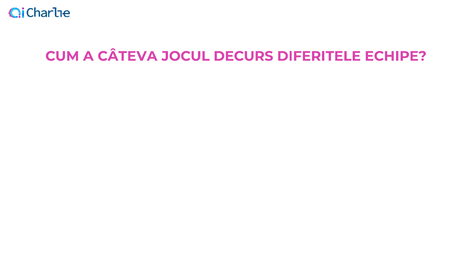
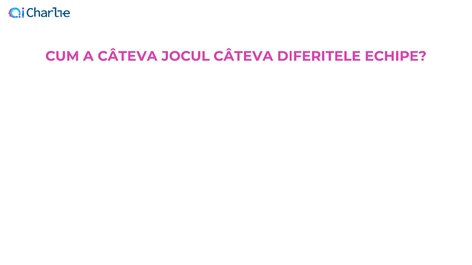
JOCUL DECURS: DECURS -> CÂTEVA
